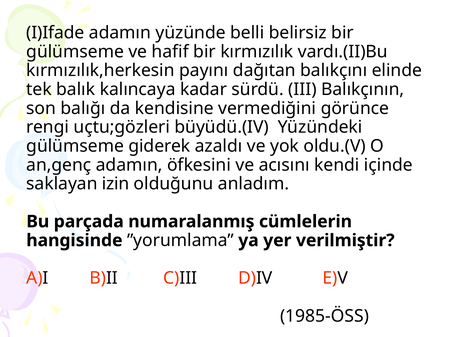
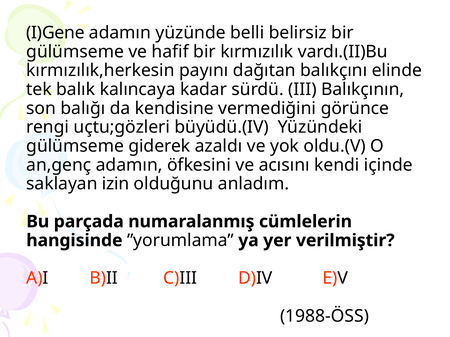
I)Ifade: I)Ifade -> I)Gene
1985-ÖSS: 1985-ÖSS -> 1988-ÖSS
